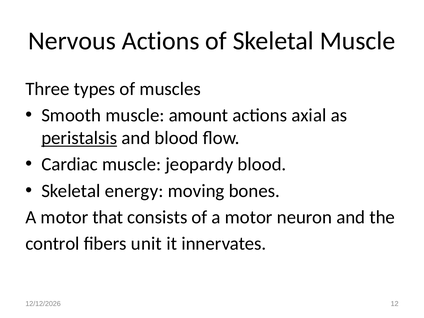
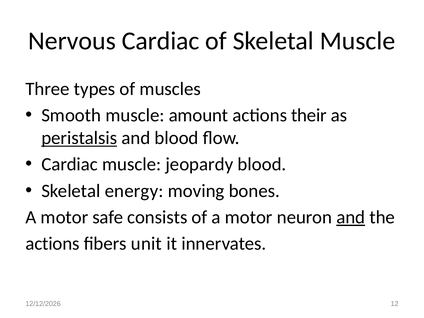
Nervous Actions: Actions -> Cardiac
axial: axial -> their
that: that -> safe
and at (351, 217) underline: none -> present
control at (52, 244): control -> actions
